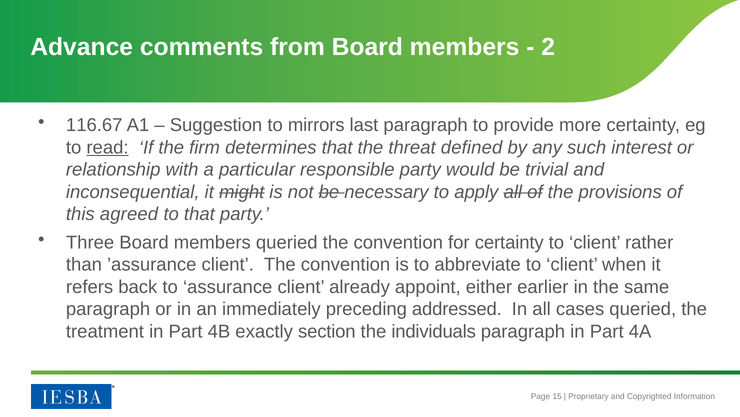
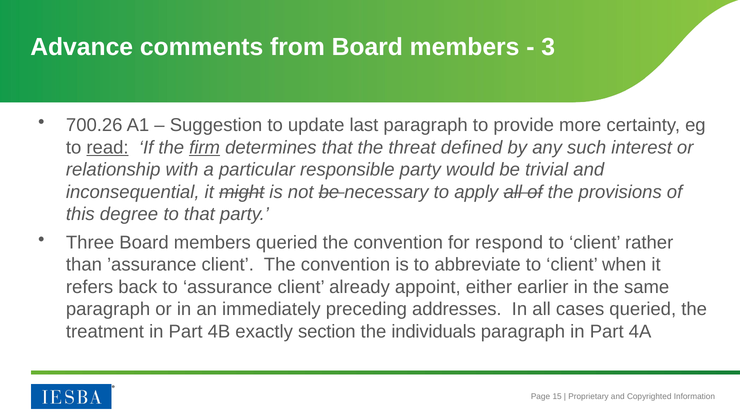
2: 2 -> 3
116.67: 116.67 -> 700.26
mirrors: mirrors -> update
firm underline: none -> present
agreed: agreed -> degree
for certainty: certainty -> respond
addressed: addressed -> addresses
